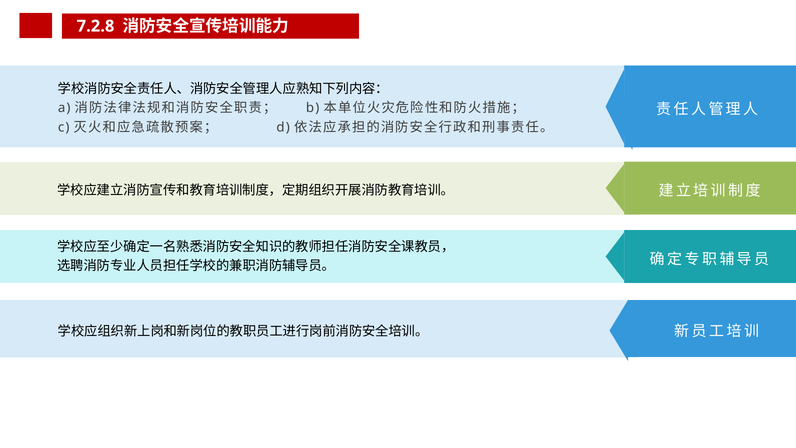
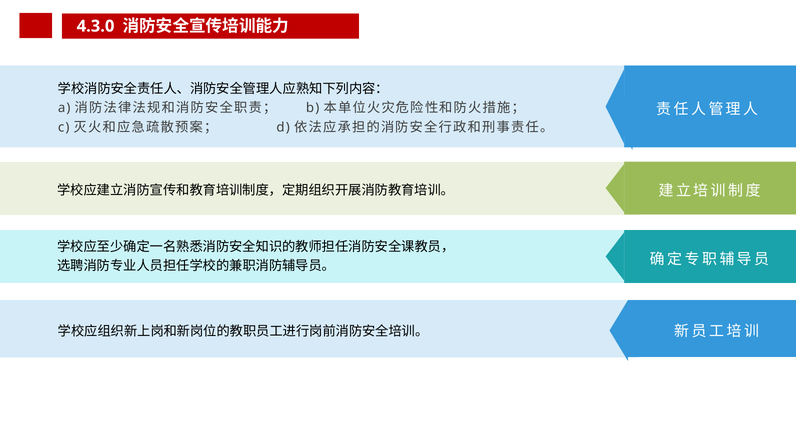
7.2.8: 7.2.8 -> 4.3.0
